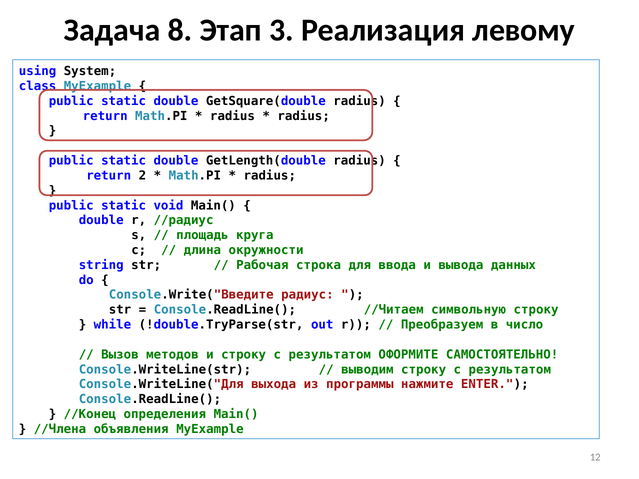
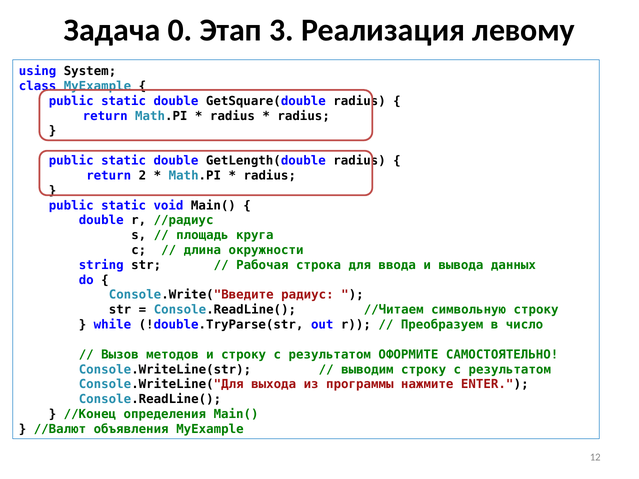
8: 8 -> 0
//Члена: //Члена -> //Валют
